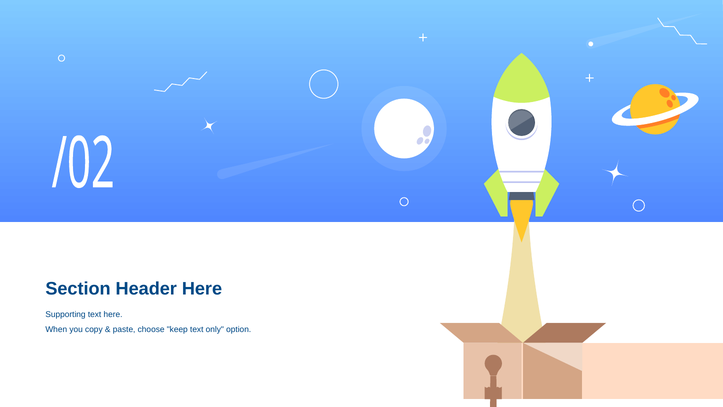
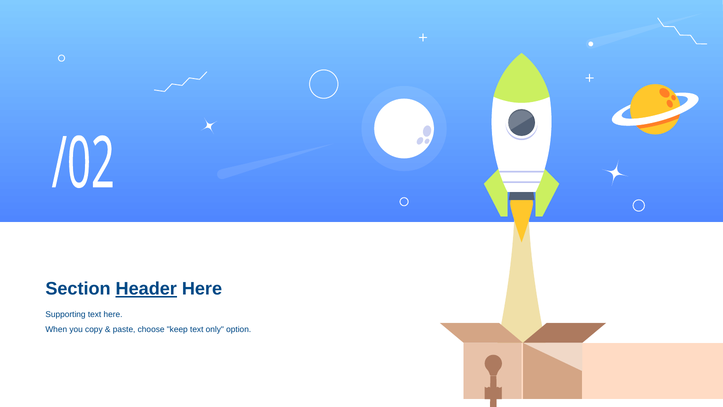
Header underline: none -> present
